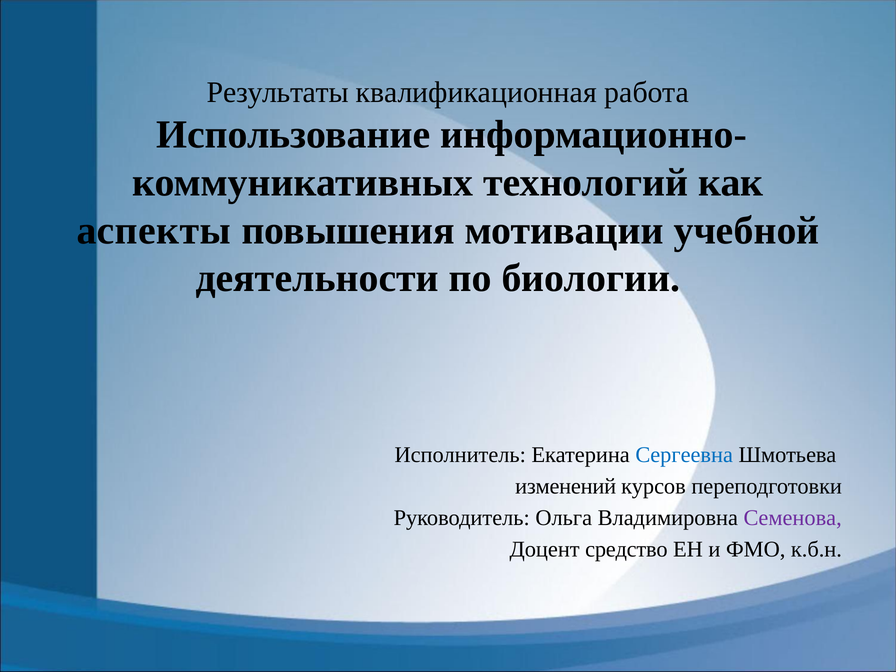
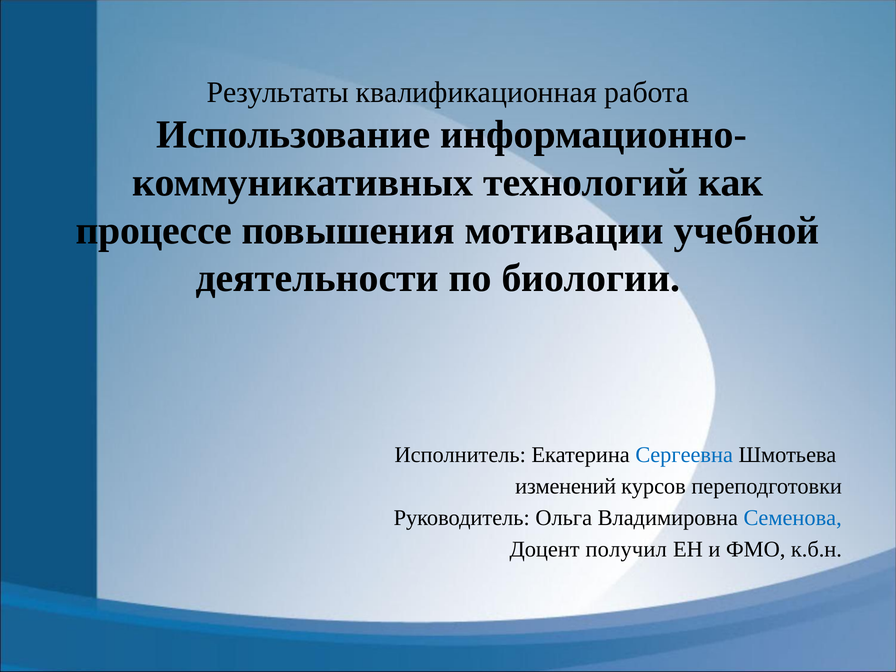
аспекты: аспекты -> процессе
Семенова colour: purple -> blue
средство: средство -> получил
